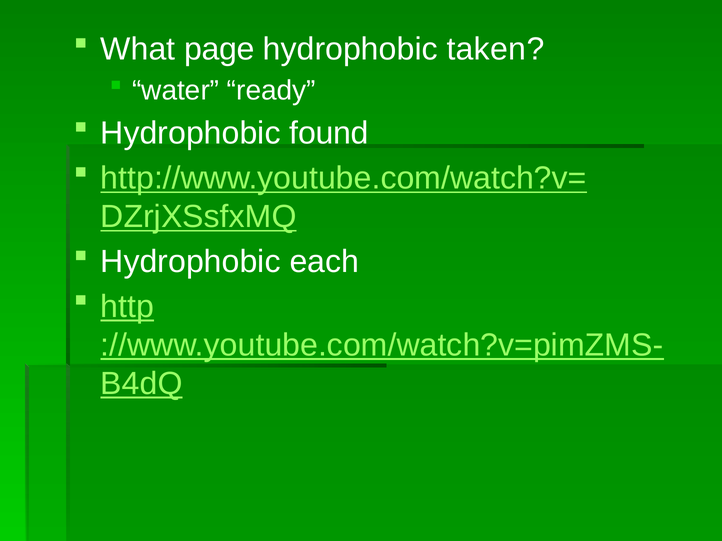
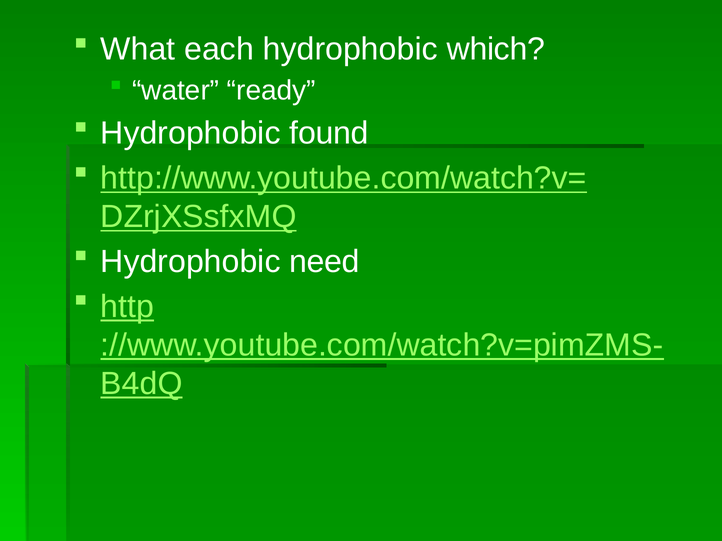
page: page -> each
taken: taken -> which
each: each -> need
